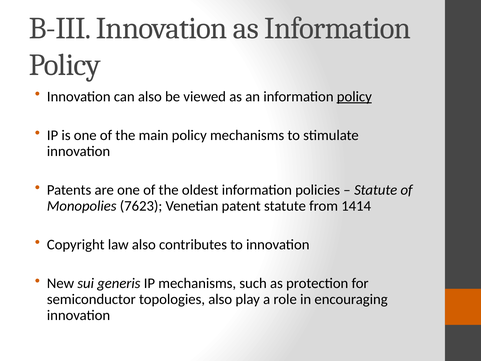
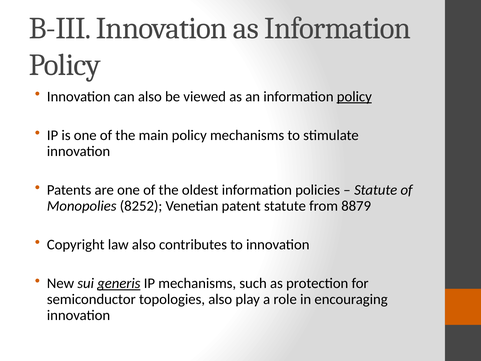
7623: 7623 -> 8252
1414: 1414 -> 8879
generis underline: none -> present
